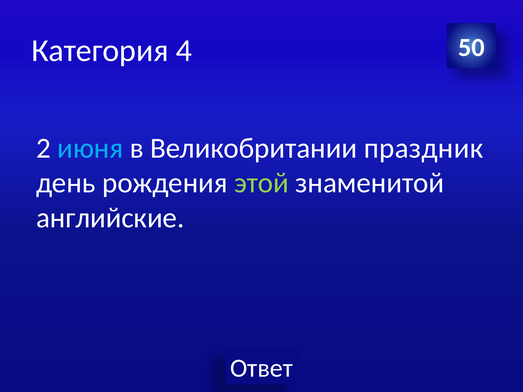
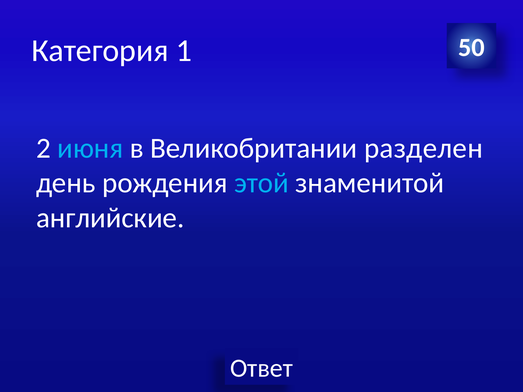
4: 4 -> 1
праздник: праздник -> разделен
этой colour: light green -> light blue
